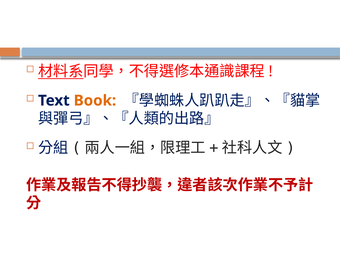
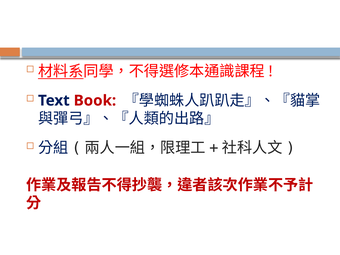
Book colour: orange -> red
